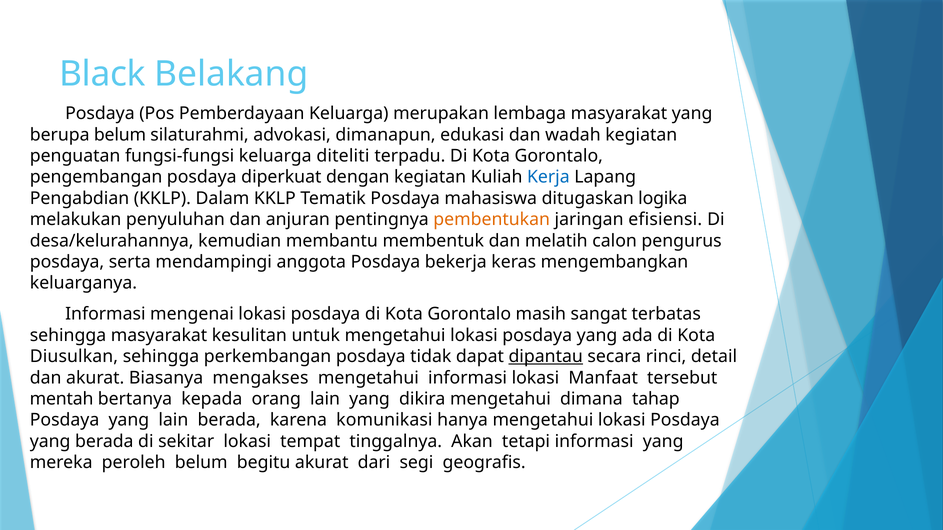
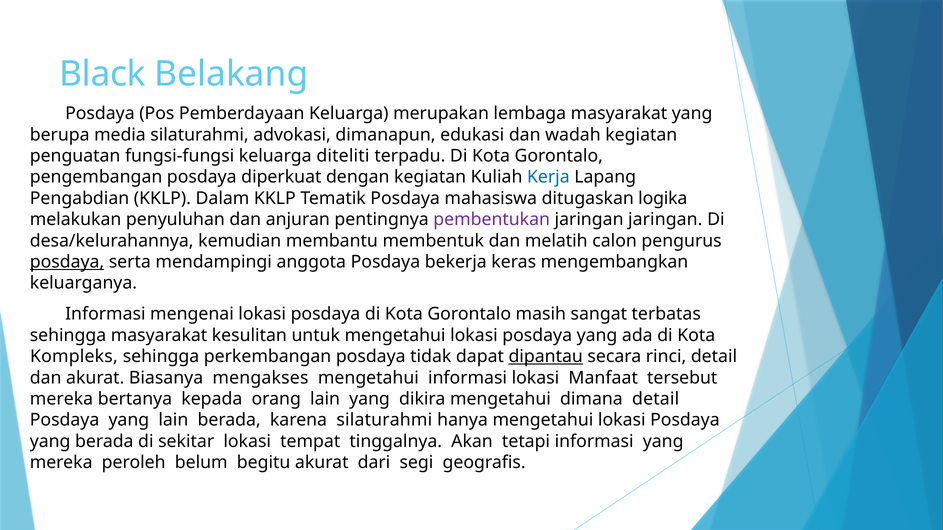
berupa belum: belum -> media
pembentukan colour: orange -> purple
jaringan efisiensi: efisiensi -> jaringan
posdaya at (67, 262) underline: none -> present
Diusulkan: Diusulkan -> Kompleks
mentah at (62, 399): mentah -> mereka
dimana tahap: tahap -> detail
karena komunikasi: komunikasi -> silaturahmi
